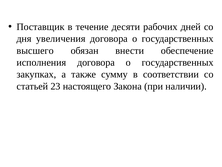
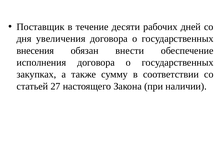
высшего: высшего -> внесения
23: 23 -> 27
